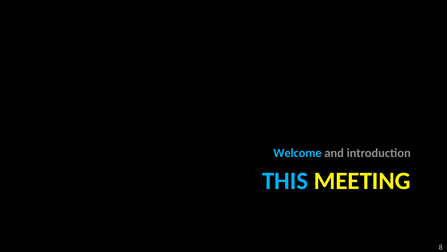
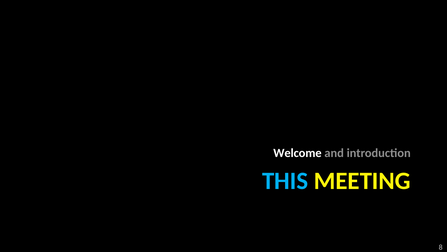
Welcome colour: light blue -> white
